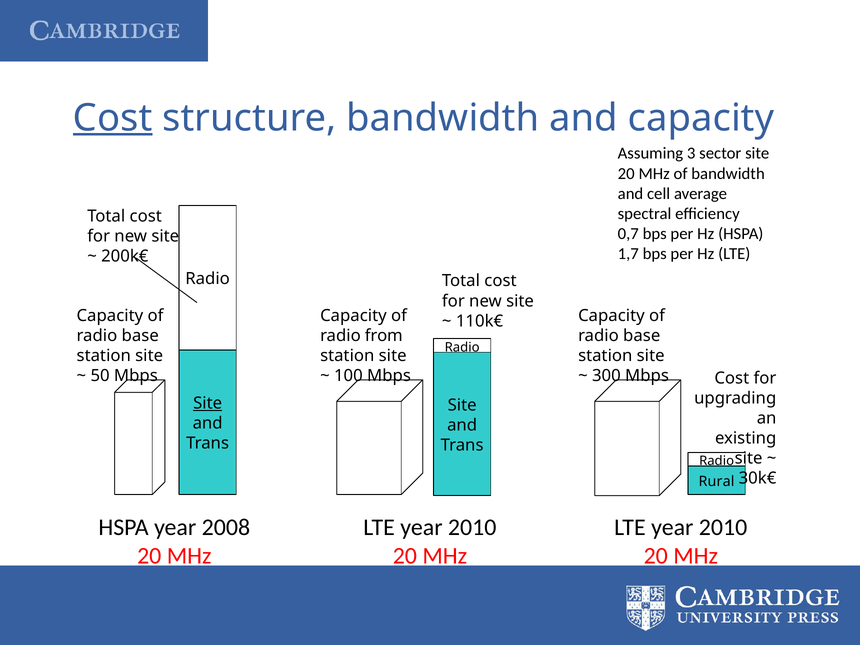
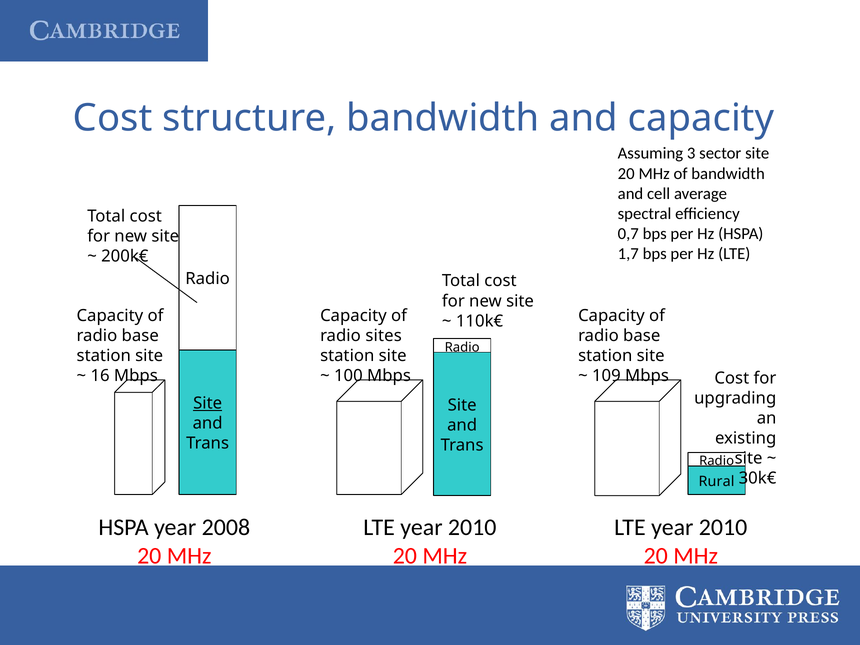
Cost at (113, 118) underline: present -> none
from: from -> sites
50: 50 -> 16
300: 300 -> 109
